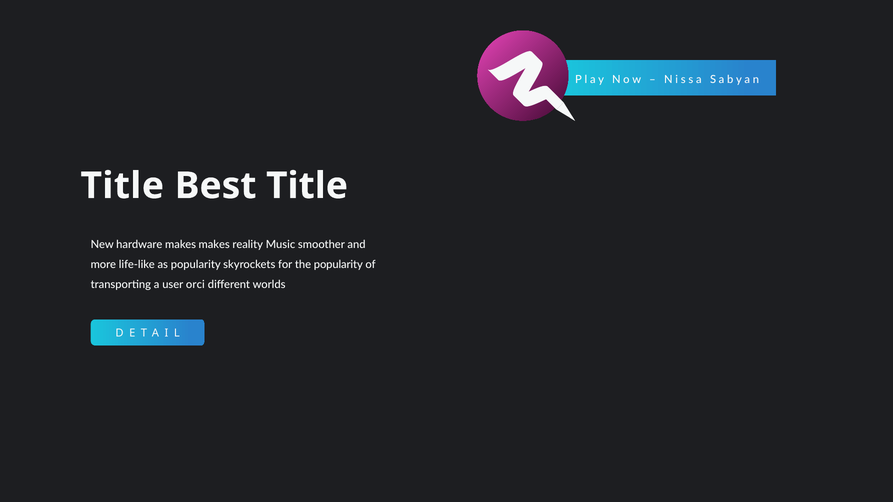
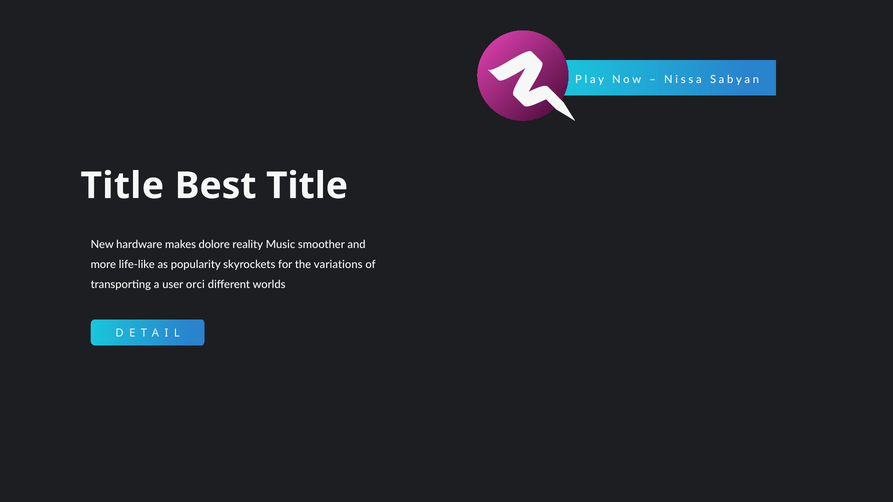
makes makes: makes -> dolore
the popularity: popularity -> variations
